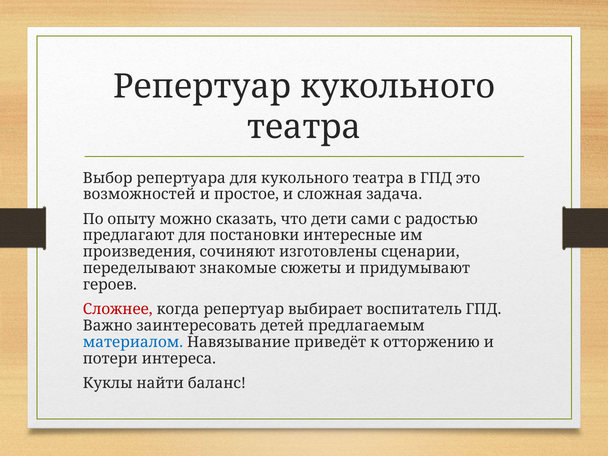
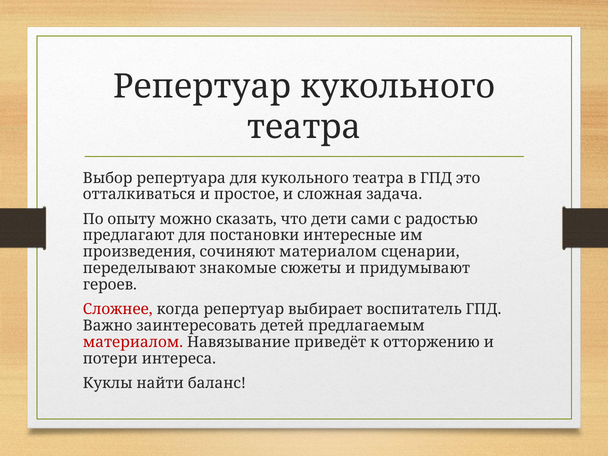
возможностей: возможностей -> отталкиваться
сочиняют изготовлены: изготовлены -> материалом
материалом at (133, 342) colour: blue -> red
